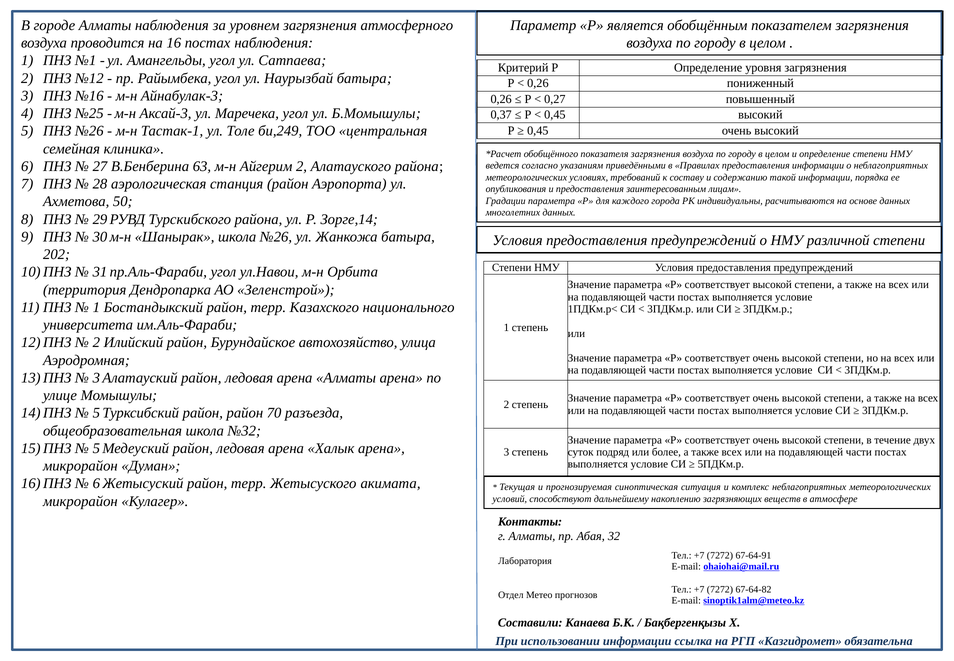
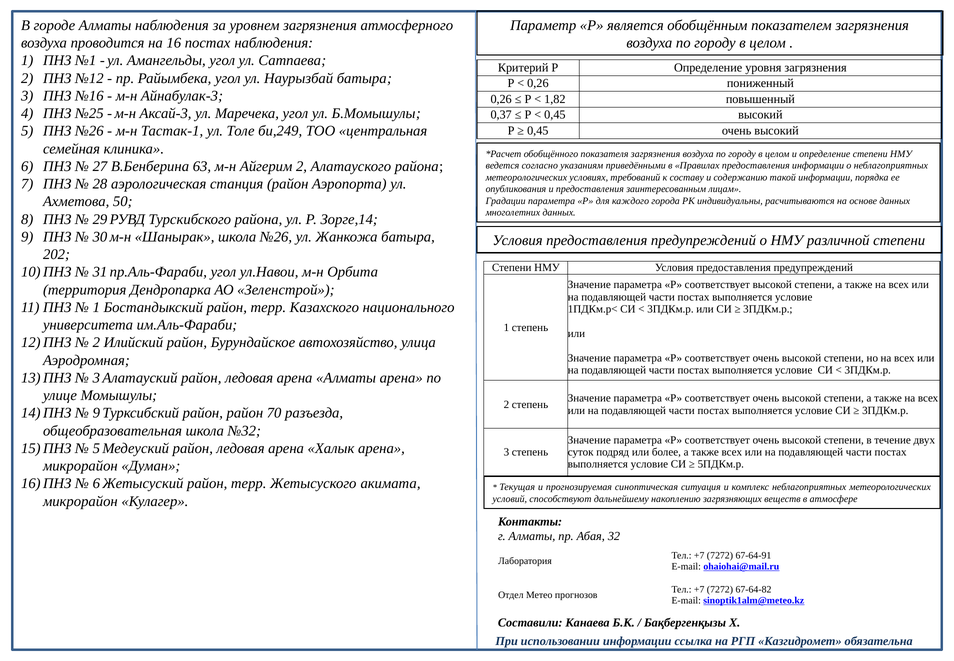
0,27: 0,27 -> 1,82
5 at (96, 413): 5 -> 9
